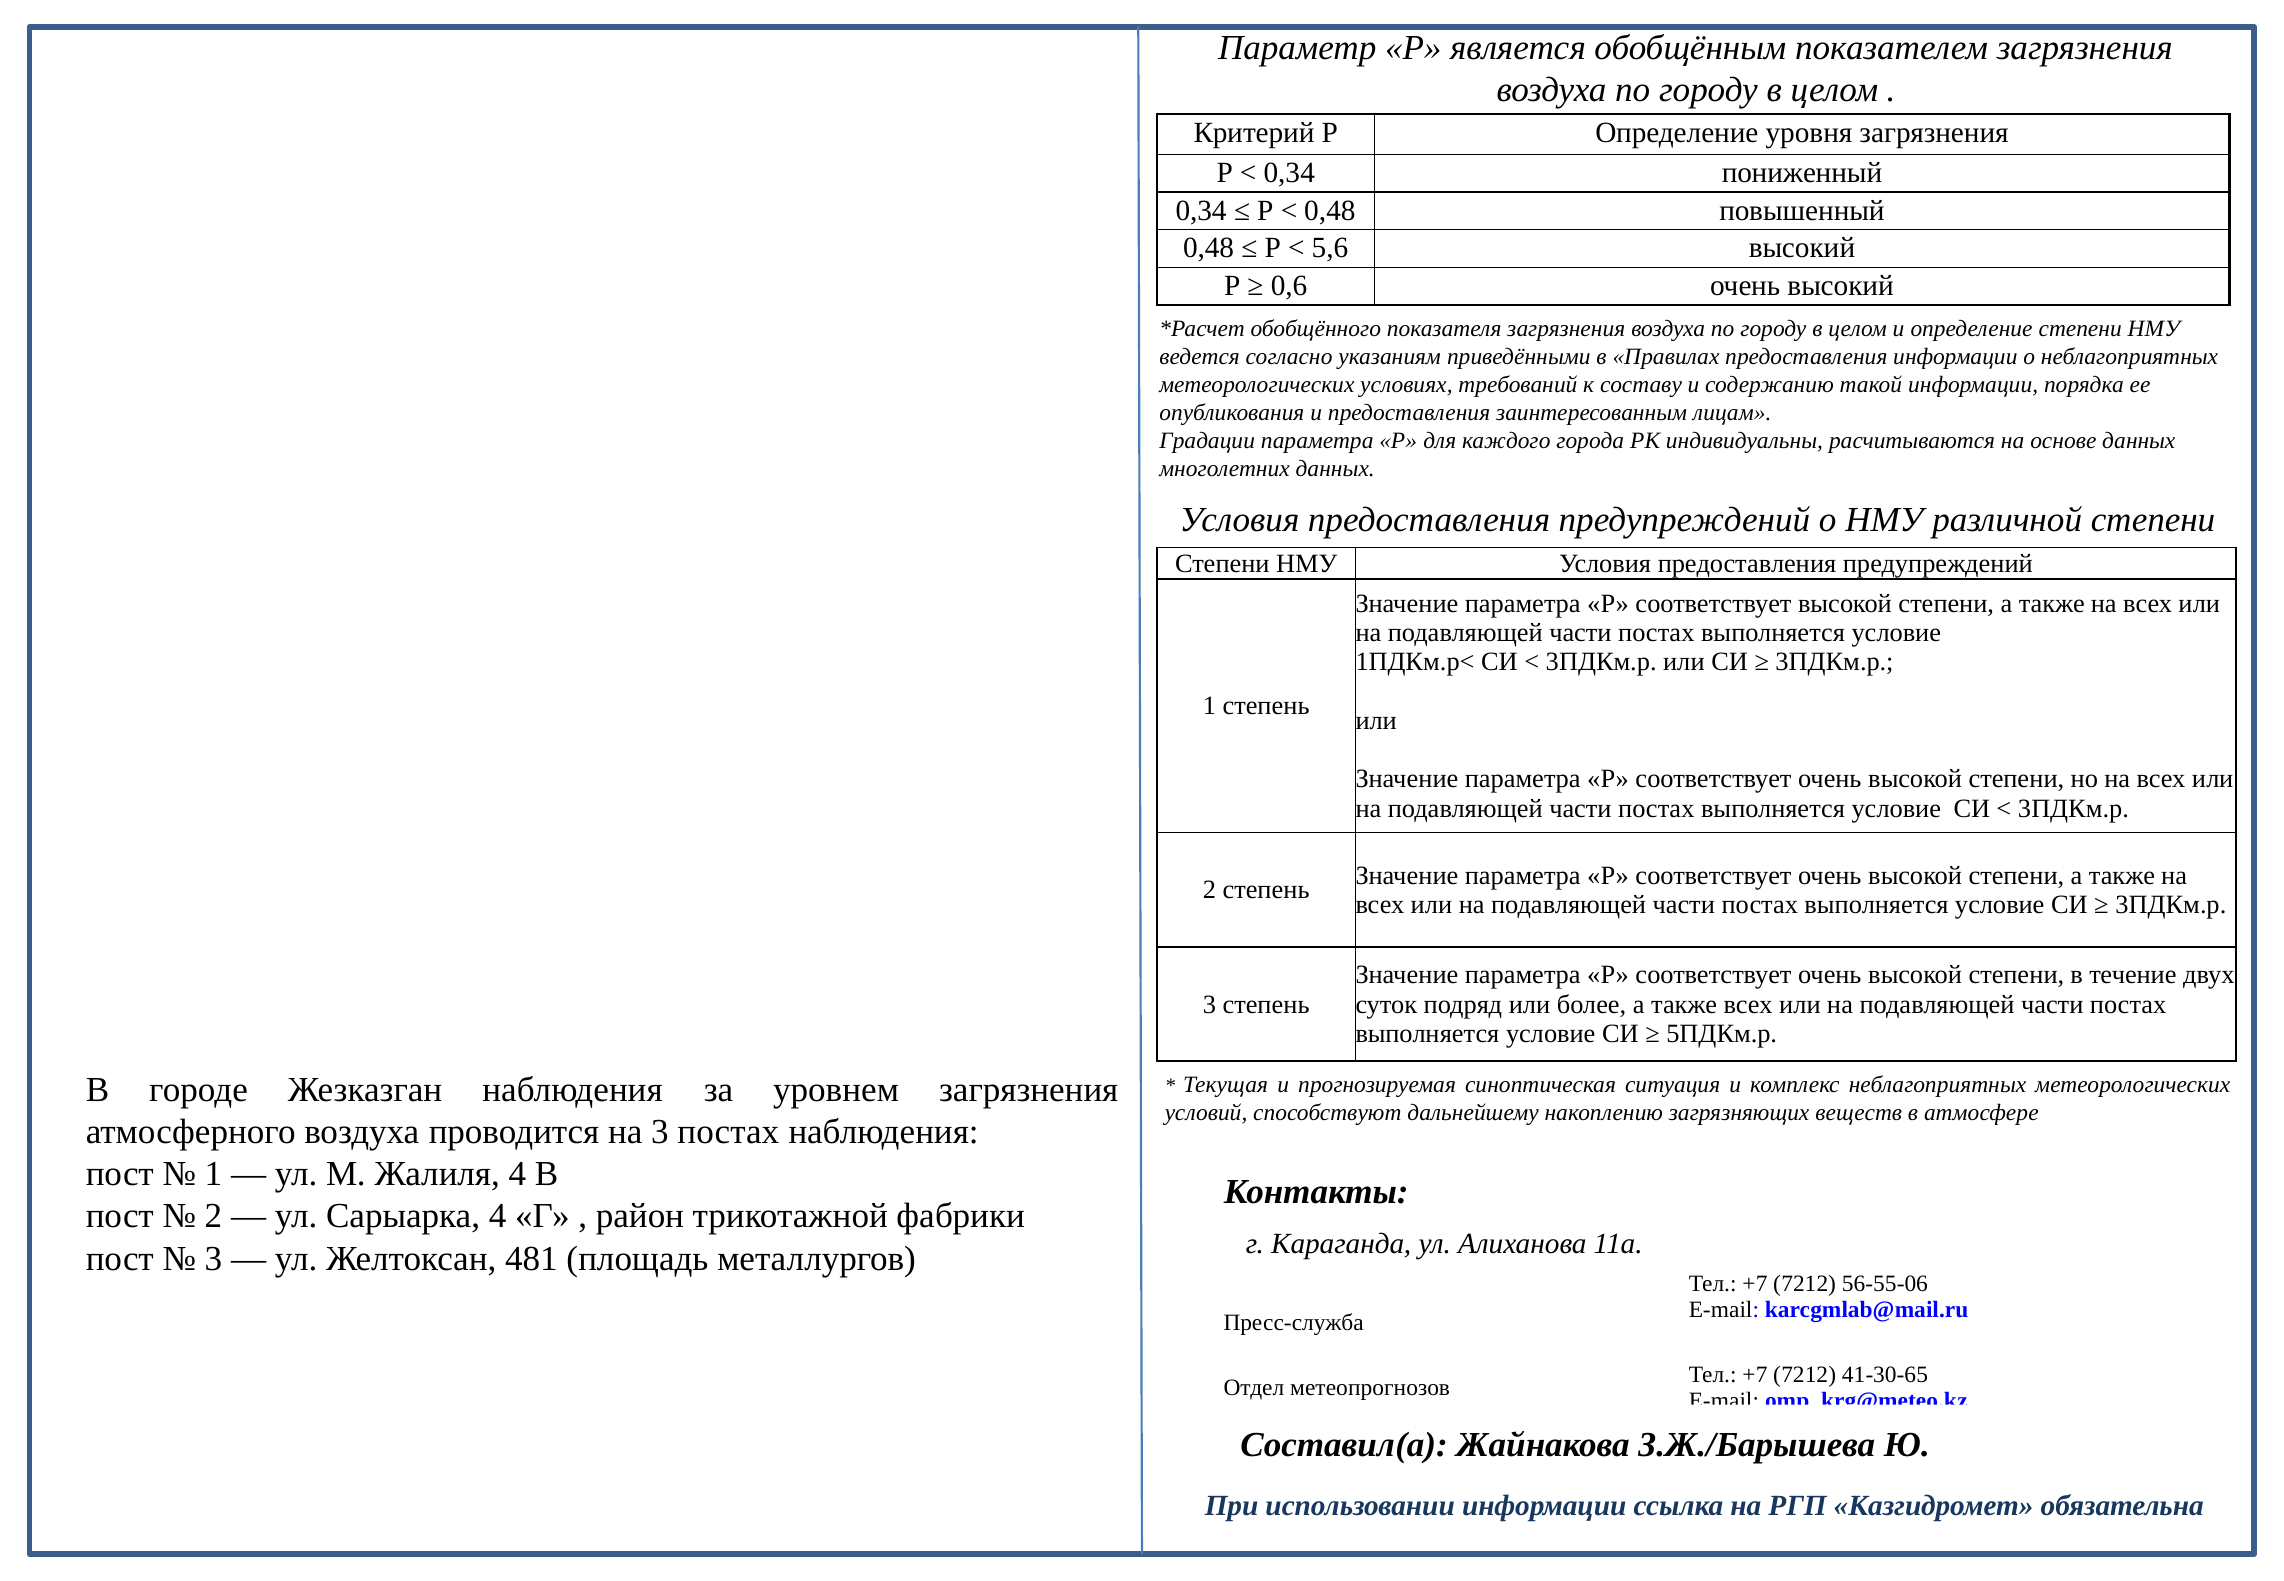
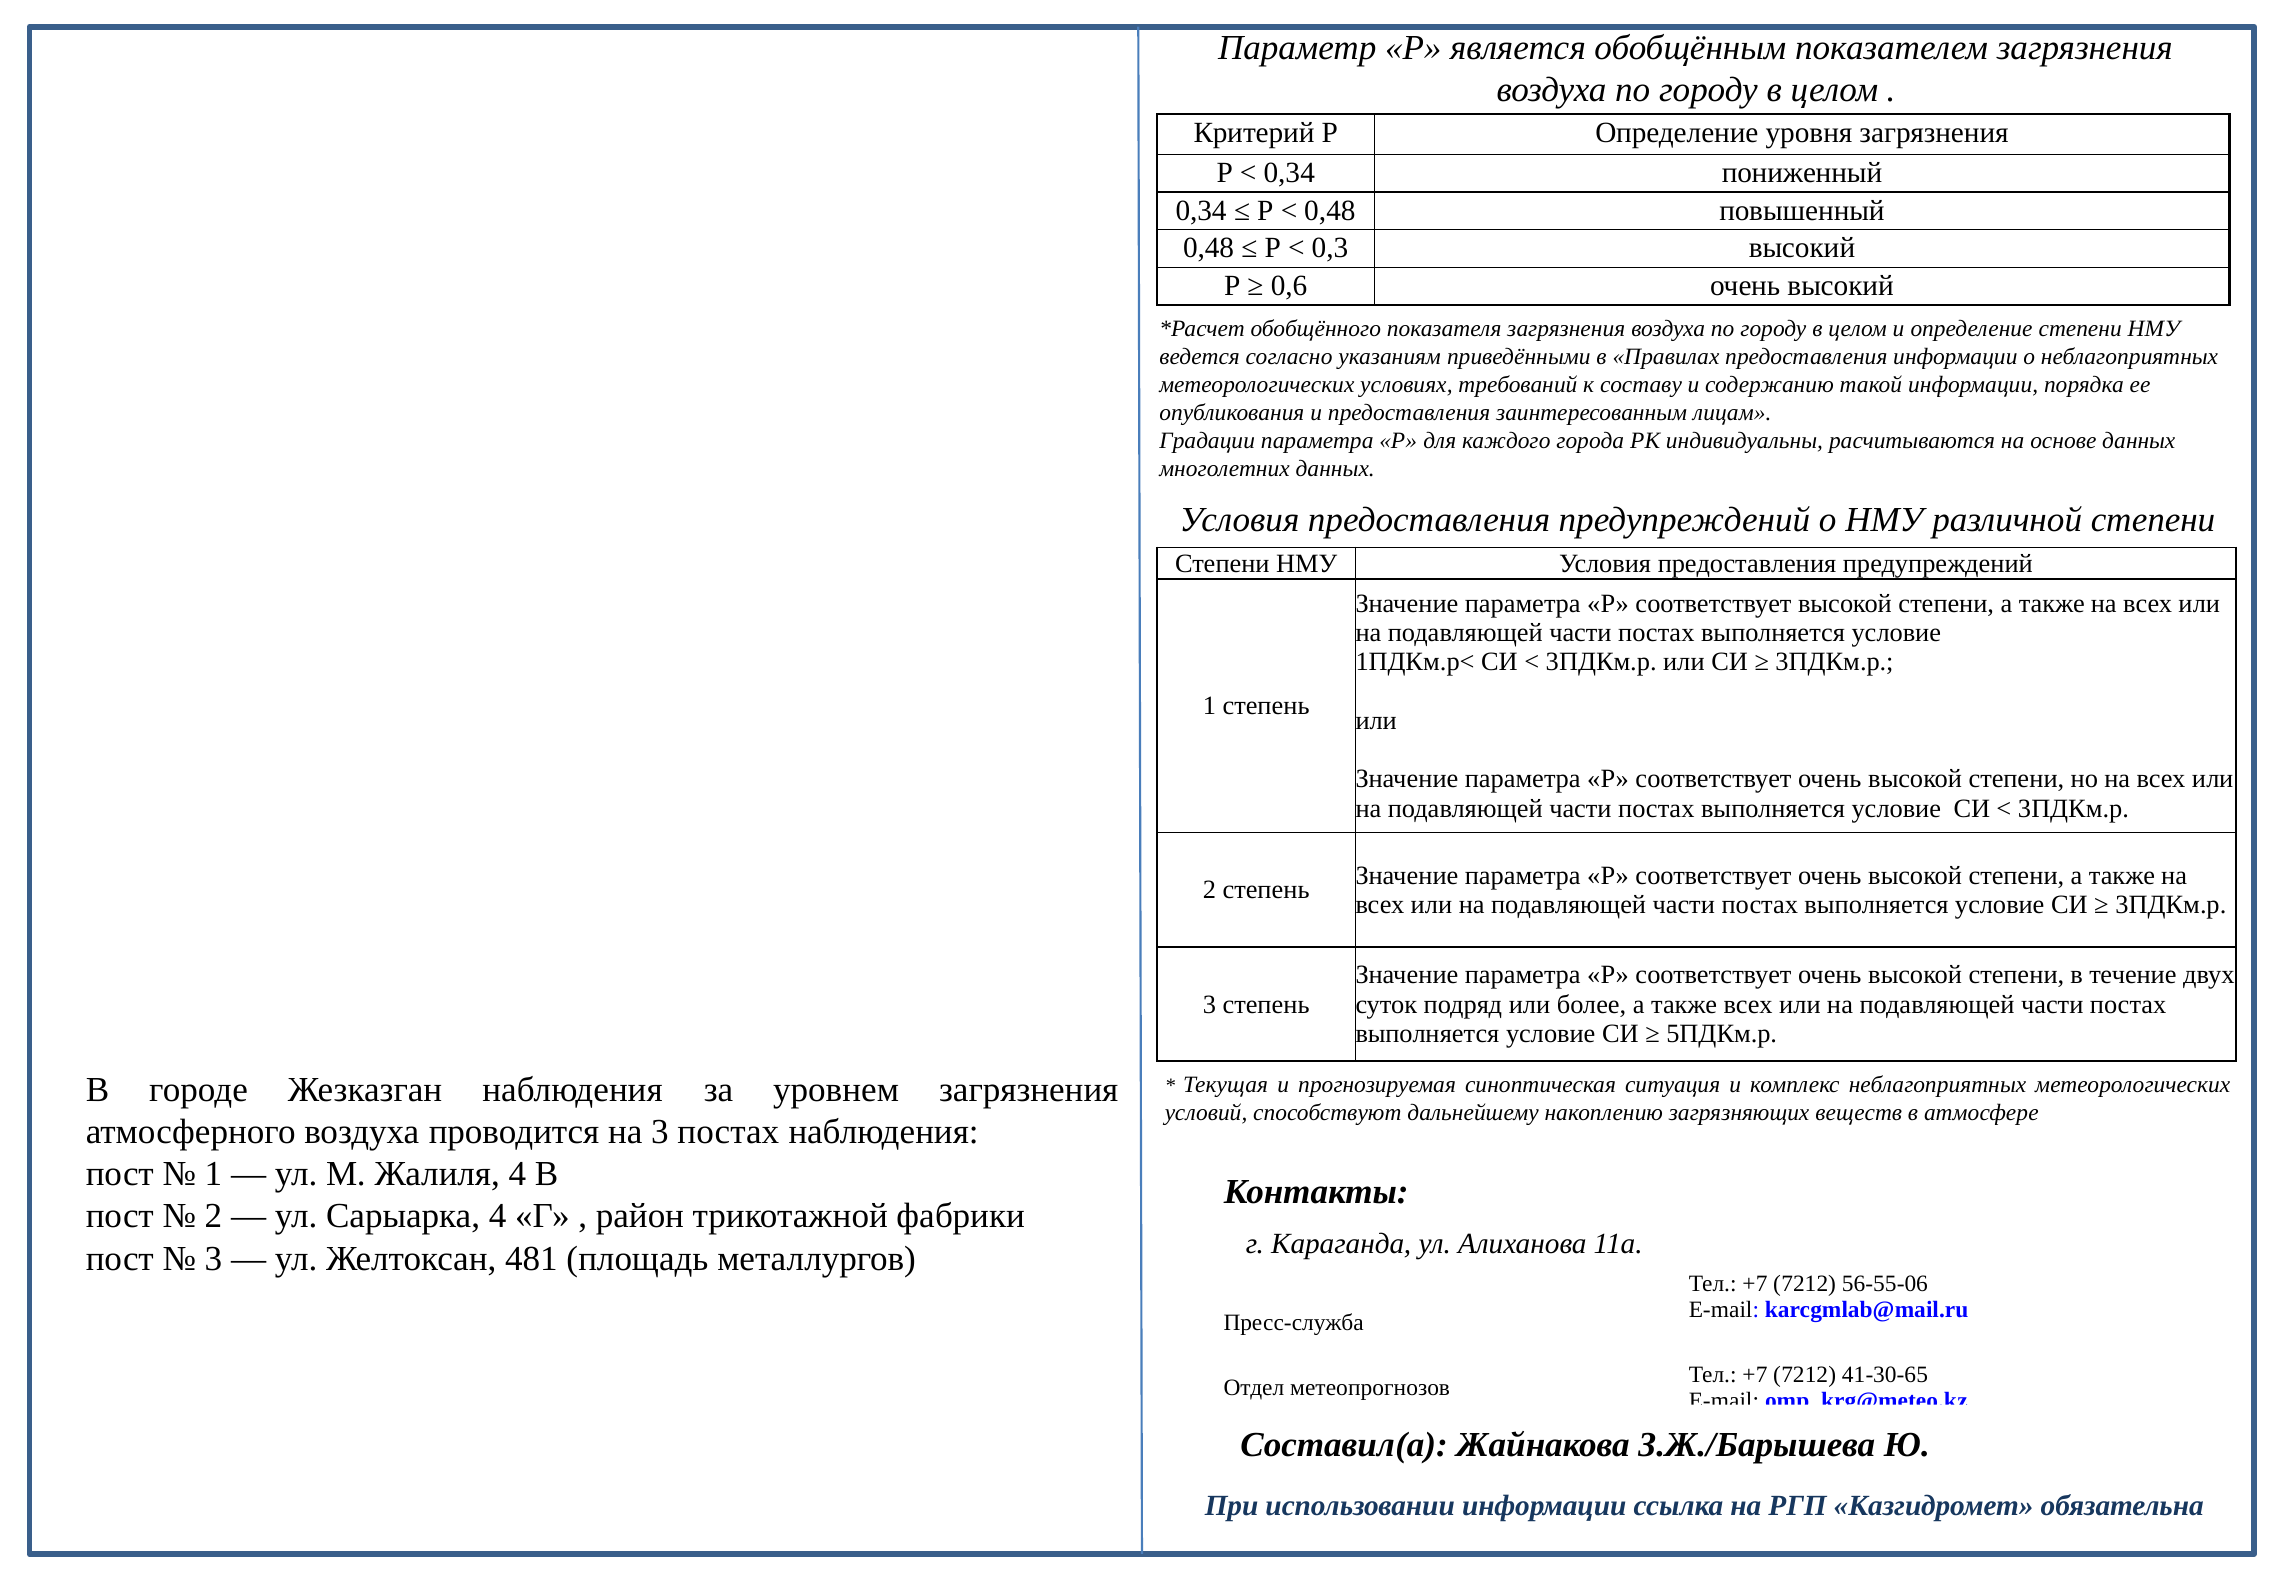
5,6: 5,6 -> 0,3
